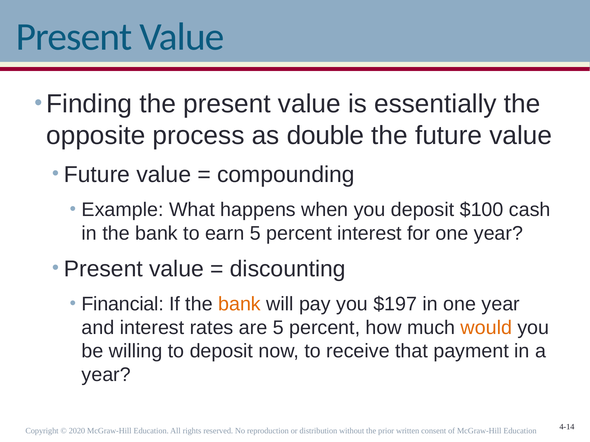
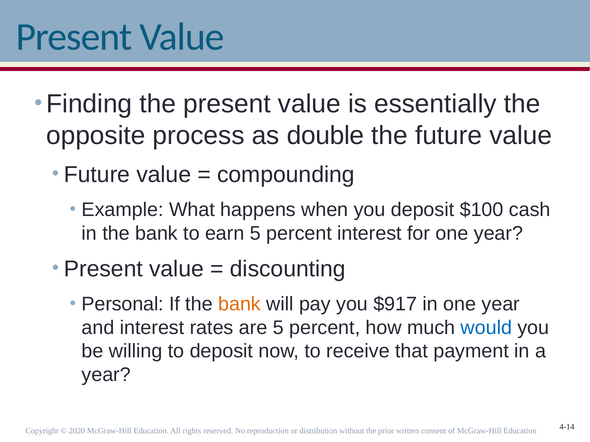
Financial: Financial -> Personal
$197: $197 -> $917
would colour: orange -> blue
